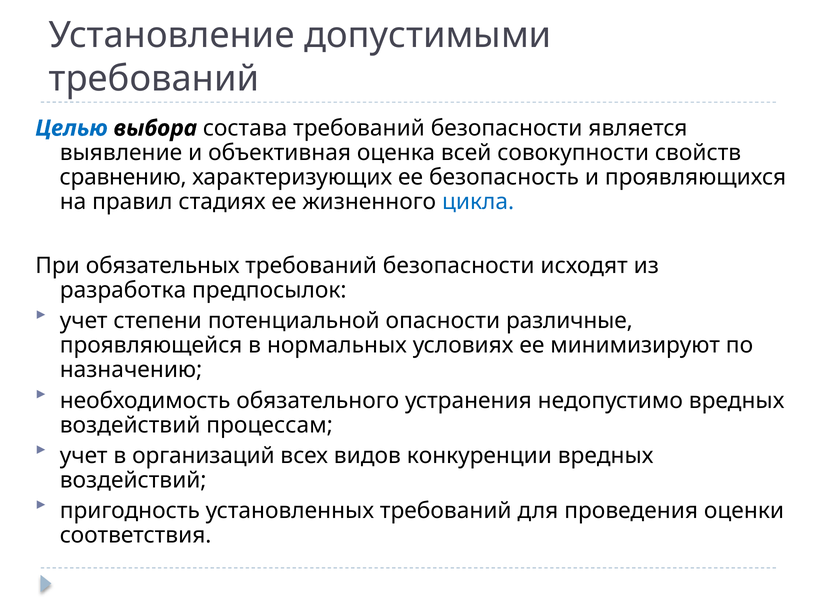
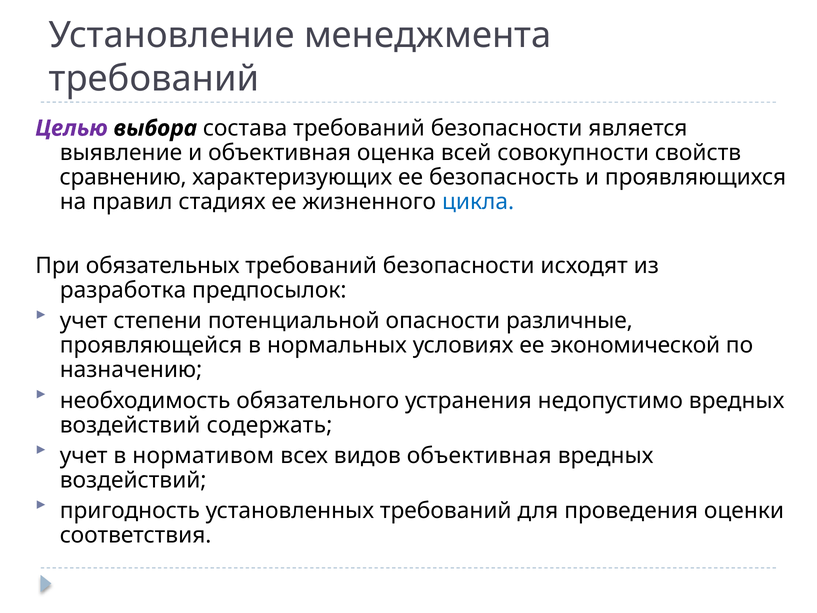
допустимыми: допустимыми -> менеджмента
Целью colour: blue -> purple
минимизируют: минимизируют -> экономической
процессам: процессам -> содержать
организаций: организаций -> нормативом
видов конкуренции: конкуренции -> объективная
